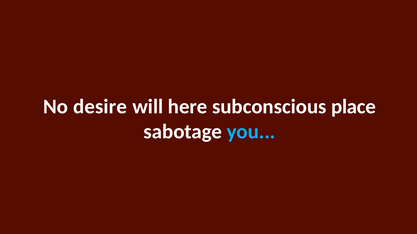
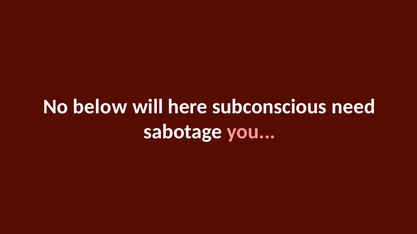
desire: desire -> below
place: place -> need
you colour: light blue -> pink
